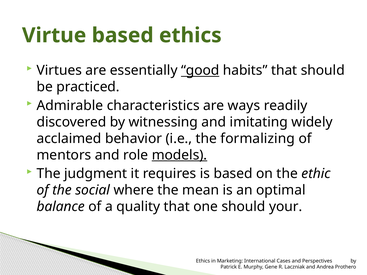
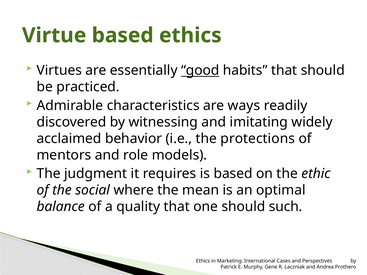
formalizing: formalizing -> protections
models underline: present -> none
your: your -> such
